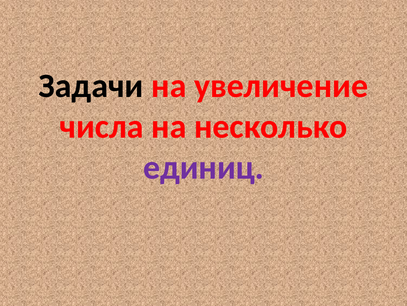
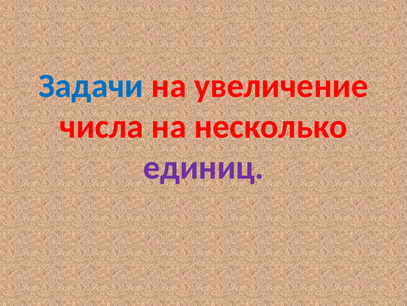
Задачи colour: black -> blue
